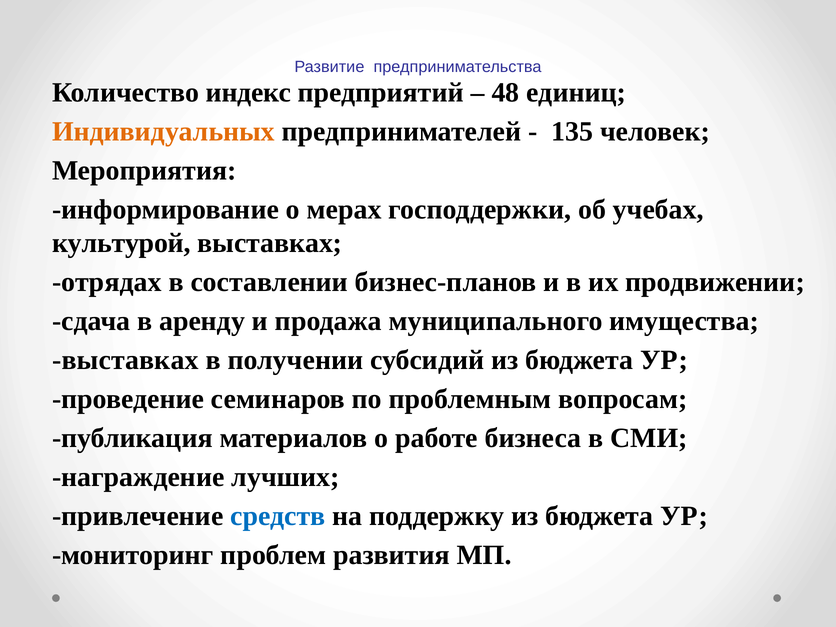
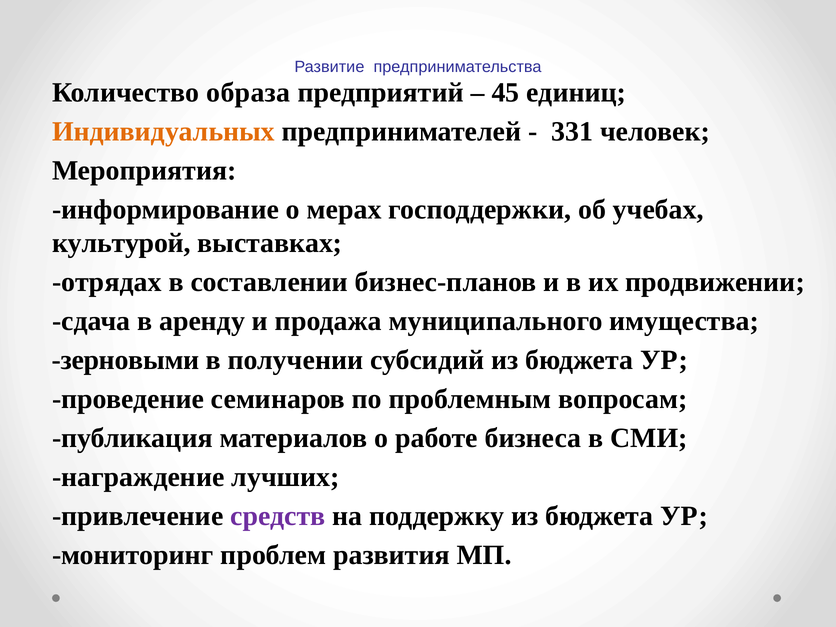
индекс: индекс -> образа
48: 48 -> 45
135: 135 -> 331
выставках at (125, 360): выставках -> зерновыми
средств colour: blue -> purple
